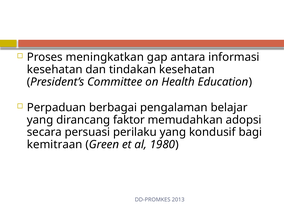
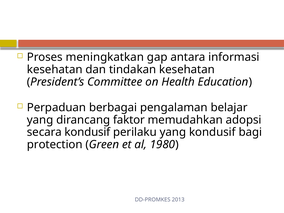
secara persuasi: persuasi -> kondusif
kemitraan: kemitraan -> protection
